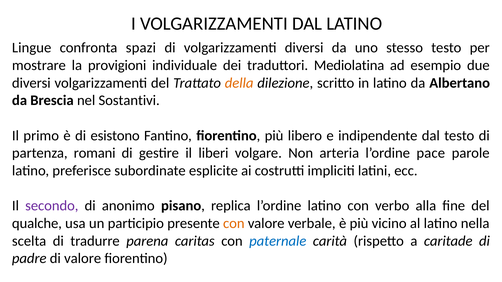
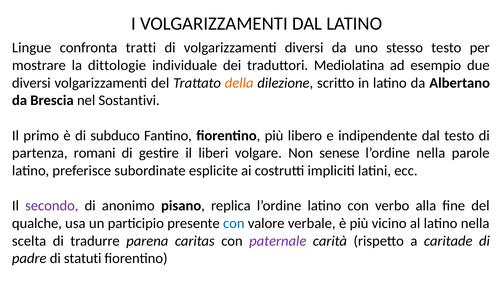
spazi: spazi -> tratti
provigioni: provigioni -> dittologie
esistono: esistono -> subduco
arteria: arteria -> senese
l’ordine pace: pace -> nella
con at (234, 224) colour: orange -> blue
paternale colour: blue -> purple
di valore: valore -> statuti
